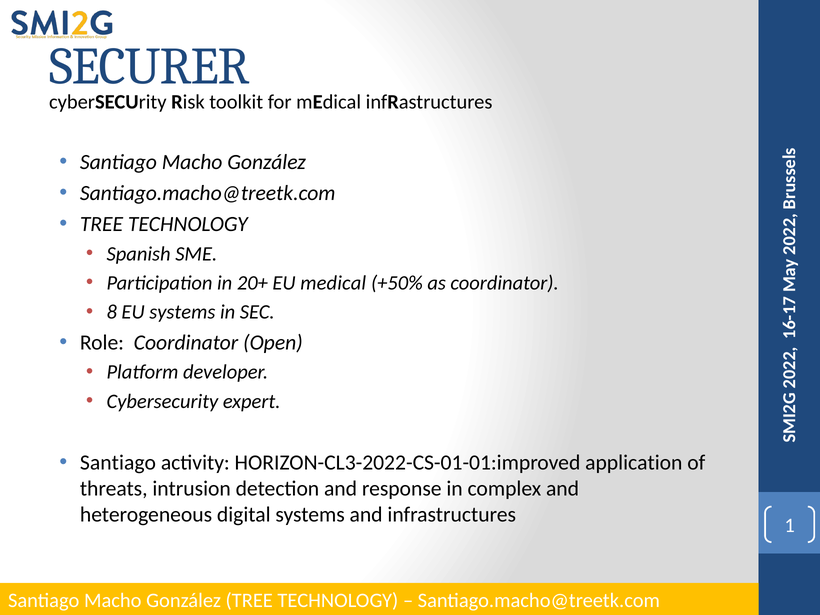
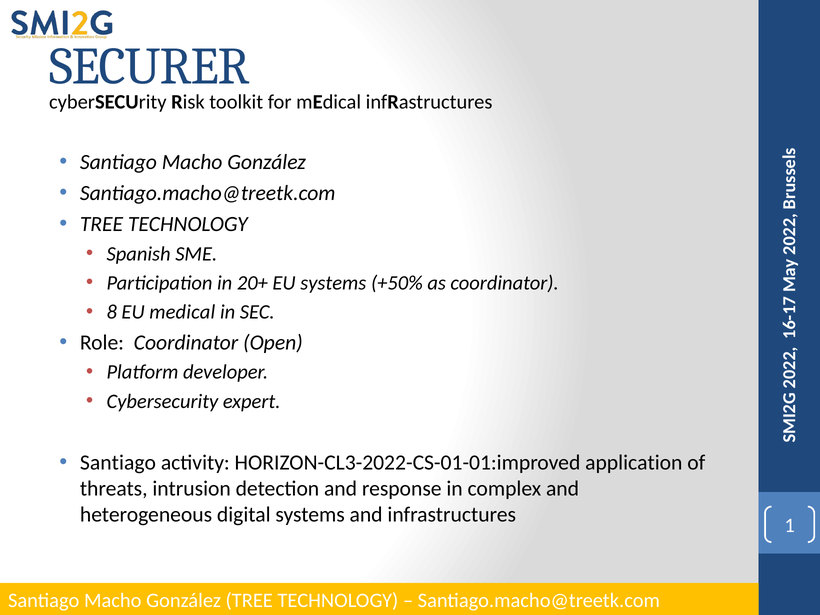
EU medical: medical -> systems
EU systems: systems -> medical
